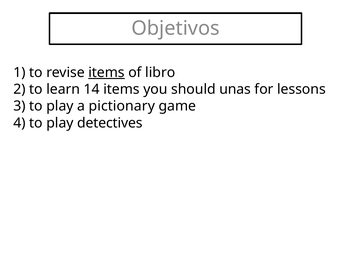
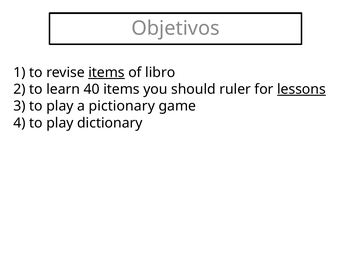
14: 14 -> 40
unas: unas -> ruler
lessons underline: none -> present
detectives: detectives -> dictionary
